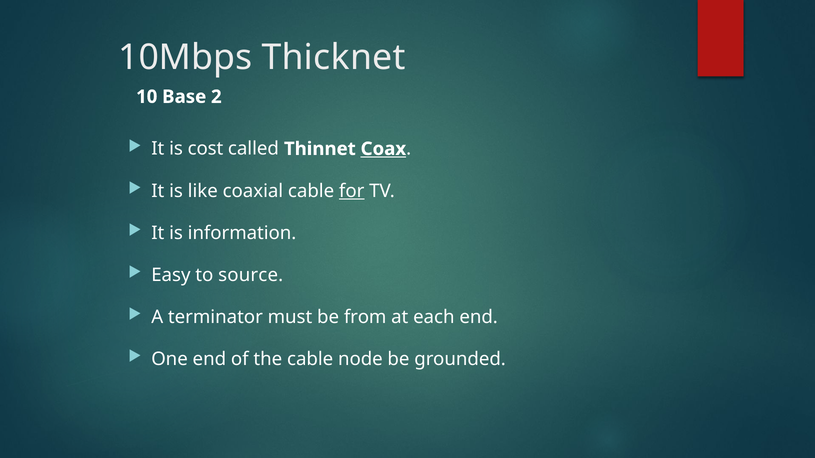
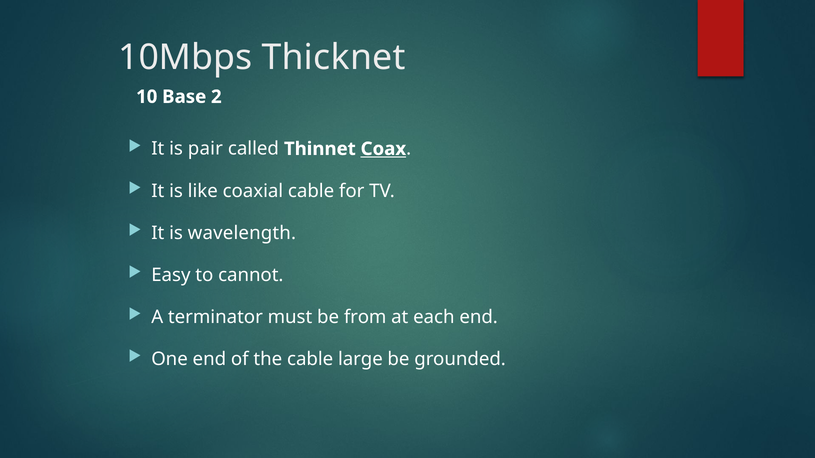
cost: cost -> pair
for underline: present -> none
information: information -> wavelength
source: source -> cannot
node: node -> large
